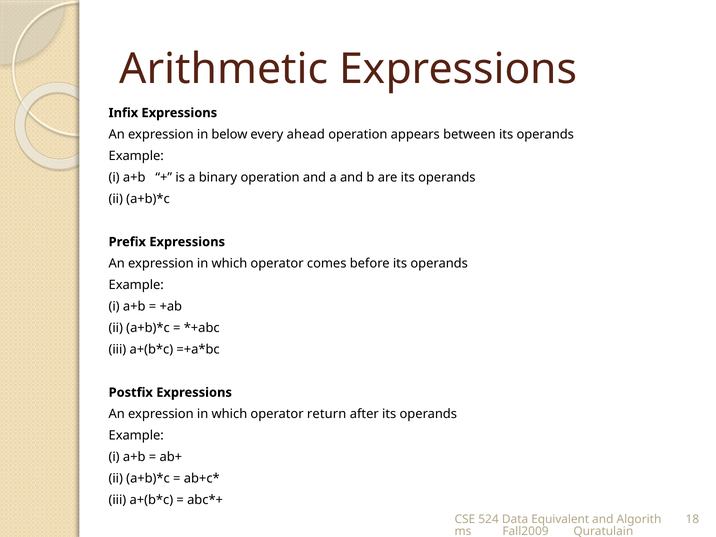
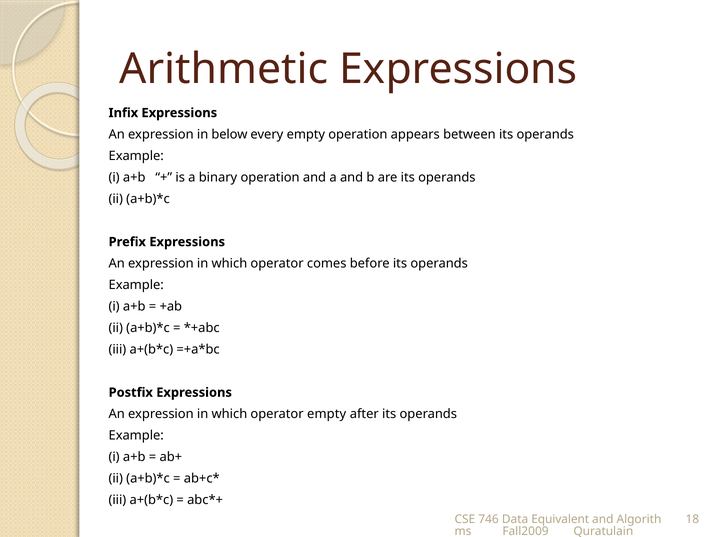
every ahead: ahead -> empty
operator return: return -> empty
524: 524 -> 746
